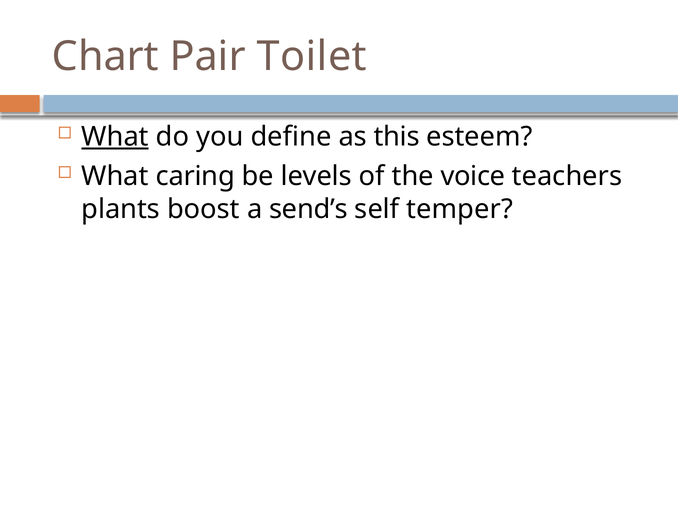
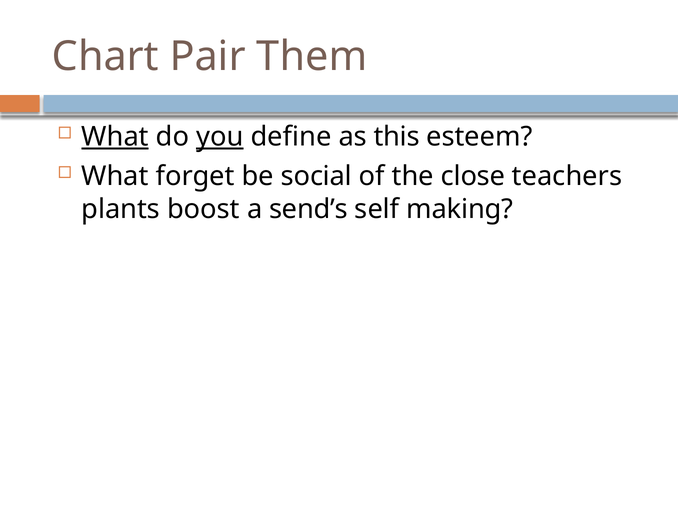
Toilet: Toilet -> Them
you underline: none -> present
caring: caring -> forget
levels: levels -> social
voice: voice -> close
temper: temper -> making
